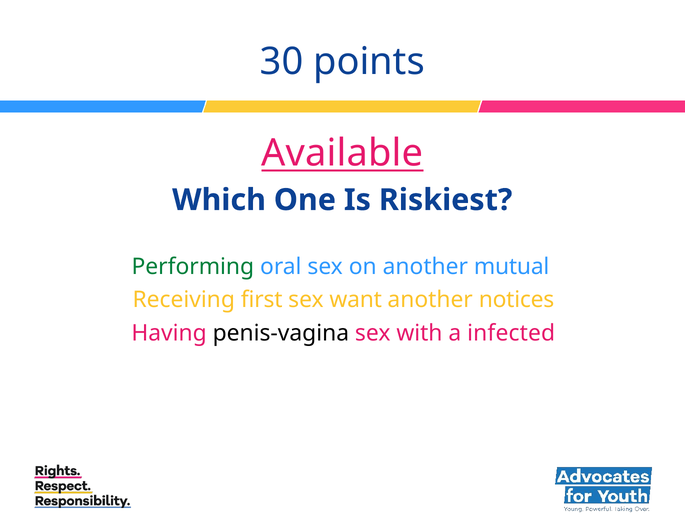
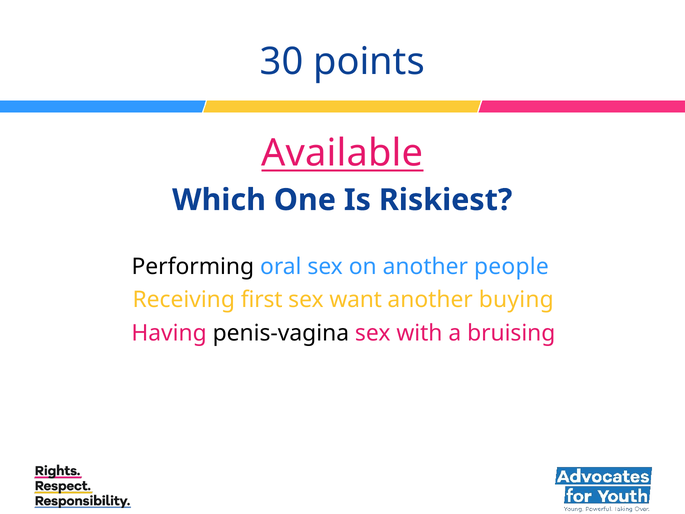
Performing colour: green -> black
mutual: mutual -> people
notices: notices -> buying
infected: infected -> bruising
